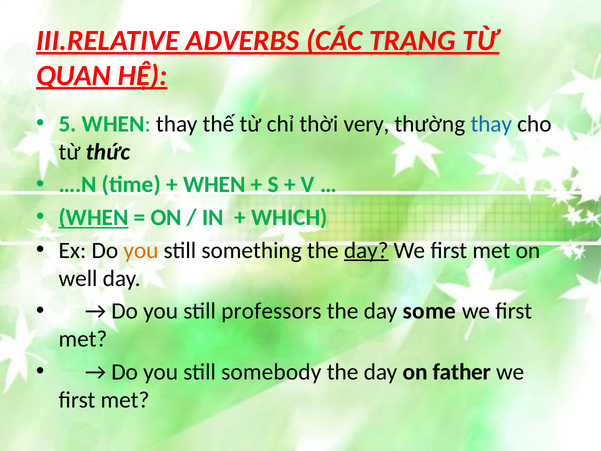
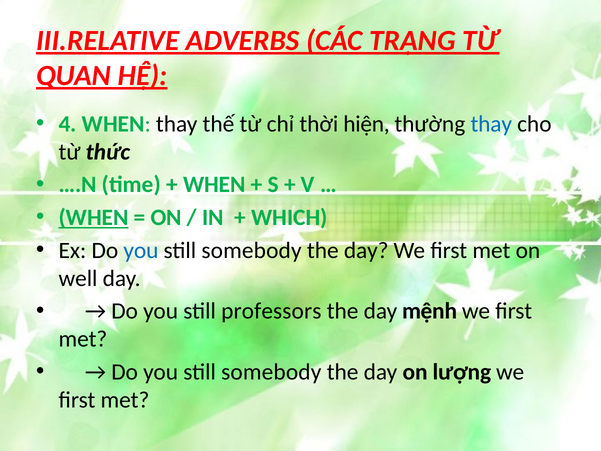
5: 5 -> 4
very: very -> hiện
you at (141, 250) colour: orange -> blue
something at (252, 250): something -> somebody
day at (366, 250) underline: present -> none
some: some -> mệnh
father: father -> lượng
